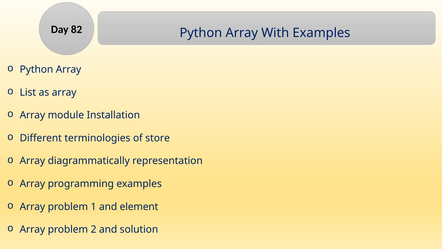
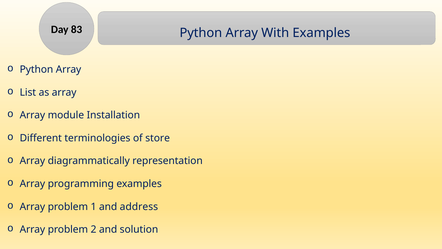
82: 82 -> 83
element: element -> address
